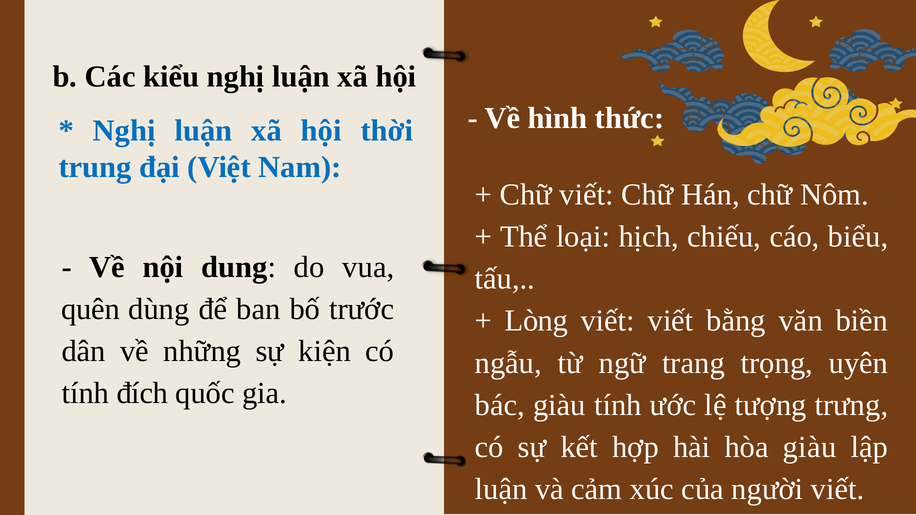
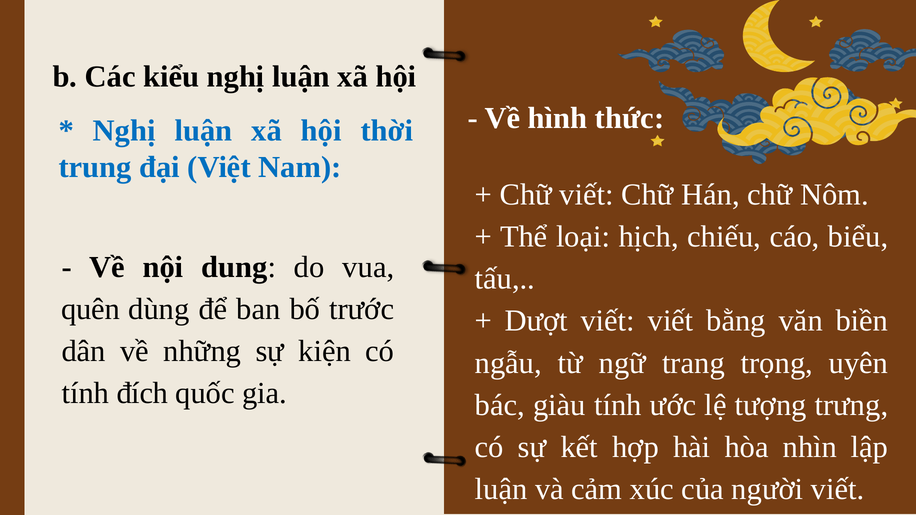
Lòng: Lòng -> Dượt
hòa giàu: giàu -> nhìn
